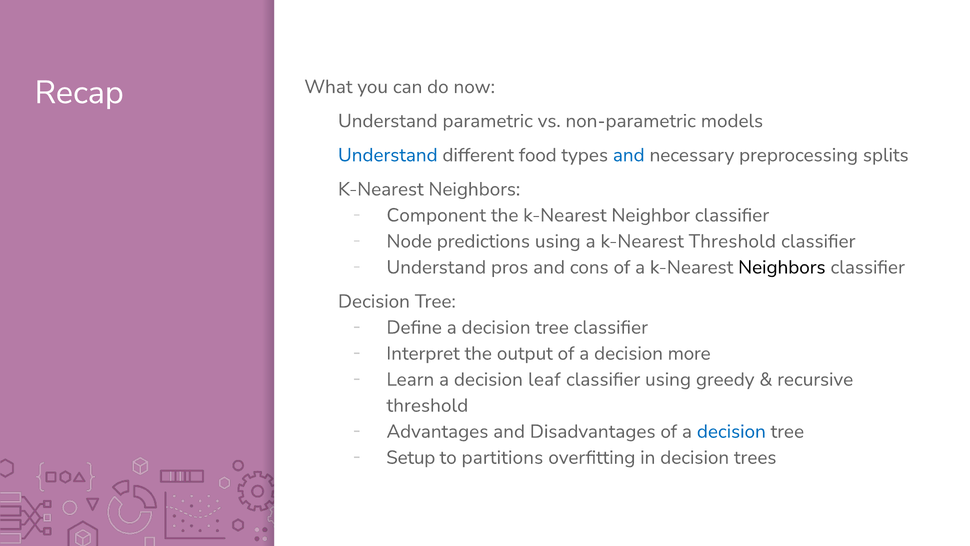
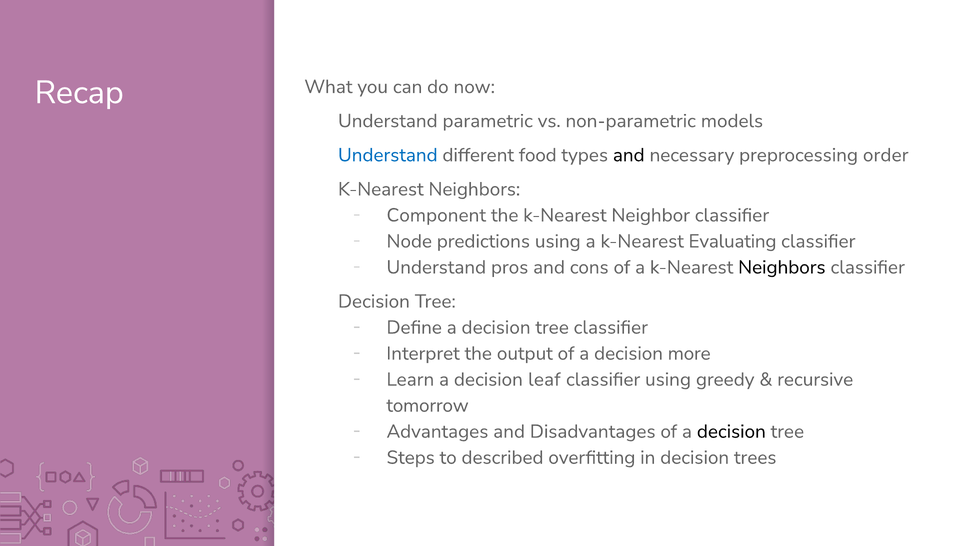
and at (629, 155) colour: blue -> black
splits: splits -> order
k-Nearest Threshold: Threshold -> Evaluating
threshold at (427, 405): threshold -> tomorrow
decision at (731, 431) colour: blue -> black
Setup: Setup -> Steps
partitions: partitions -> described
